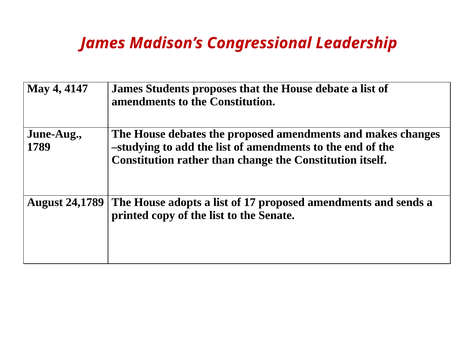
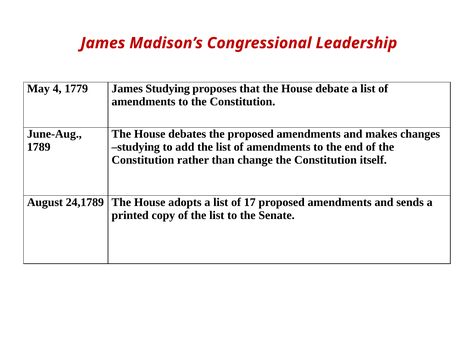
4147: 4147 -> 1779
James Students: Students -> Studying
